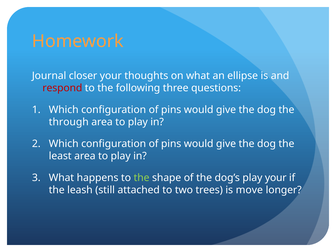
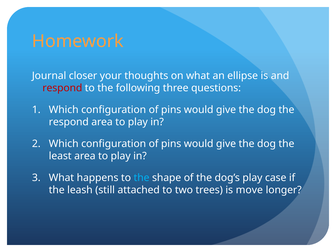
through at (69, 122): through -> respond
the at (142, 178) colour: light green -> light blue
play your: your -> case
